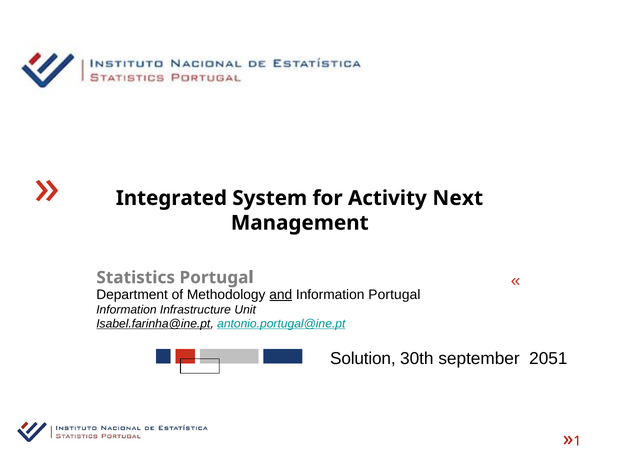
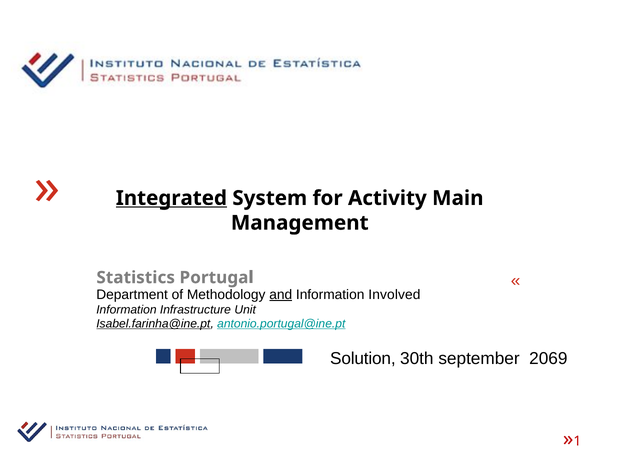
Integrated underline: none -> present
Next: Next -> Main
Information Portugal: Portugal -> Involved
2051: 2051 -> 2069
